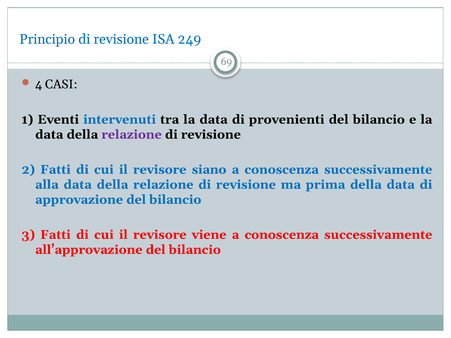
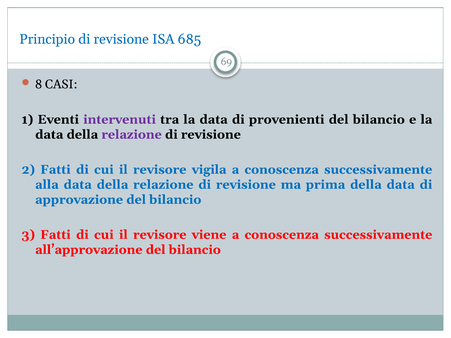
249: 249 -> 685
4: 4 -> 8
intervenuti colour: blue -> purple
siano: siano -> vigila
